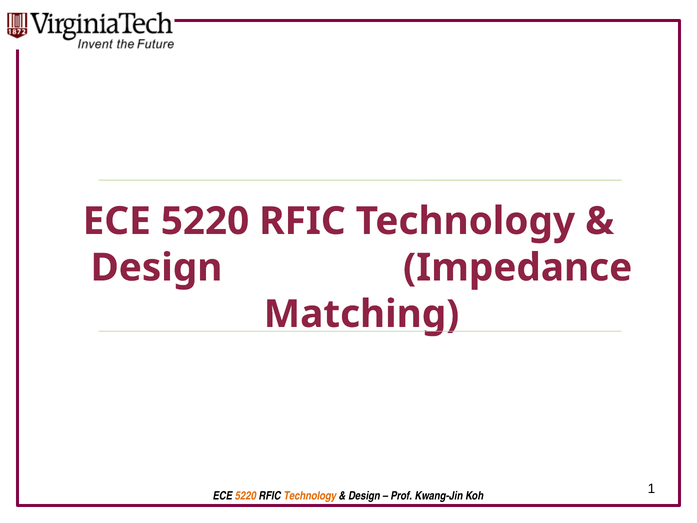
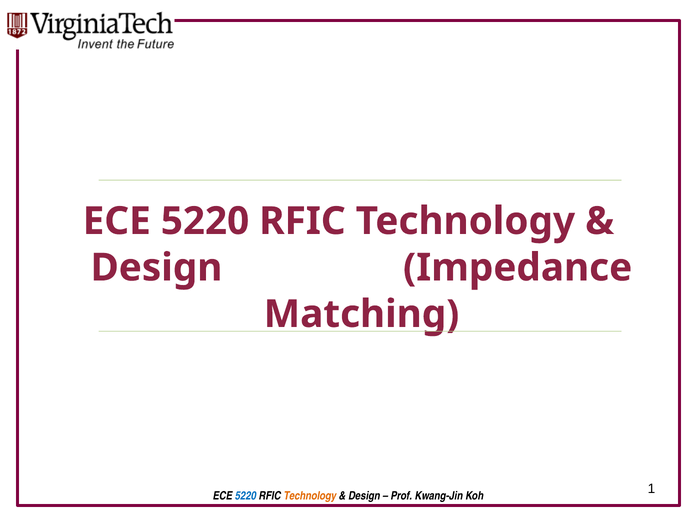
5220 at (246, 495) colour: orange -> blue
